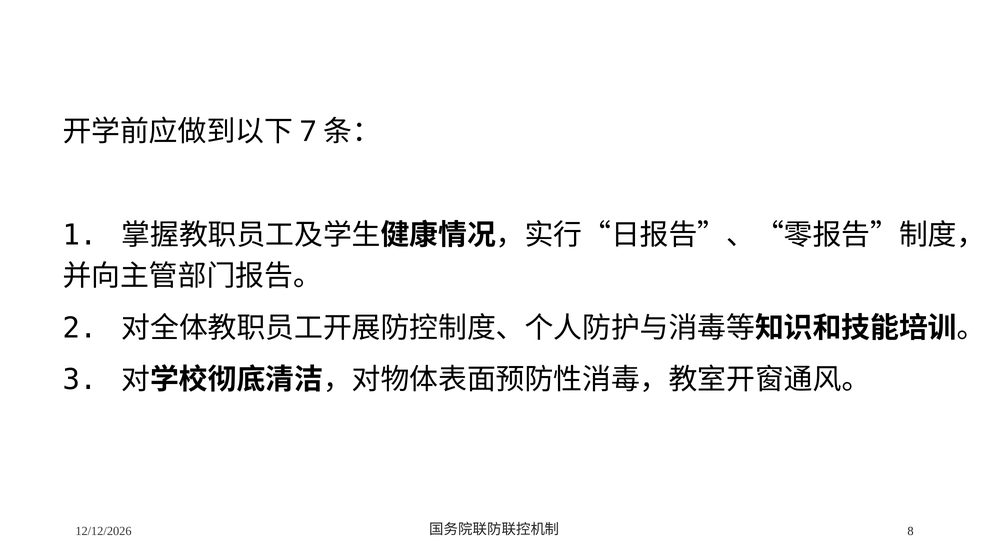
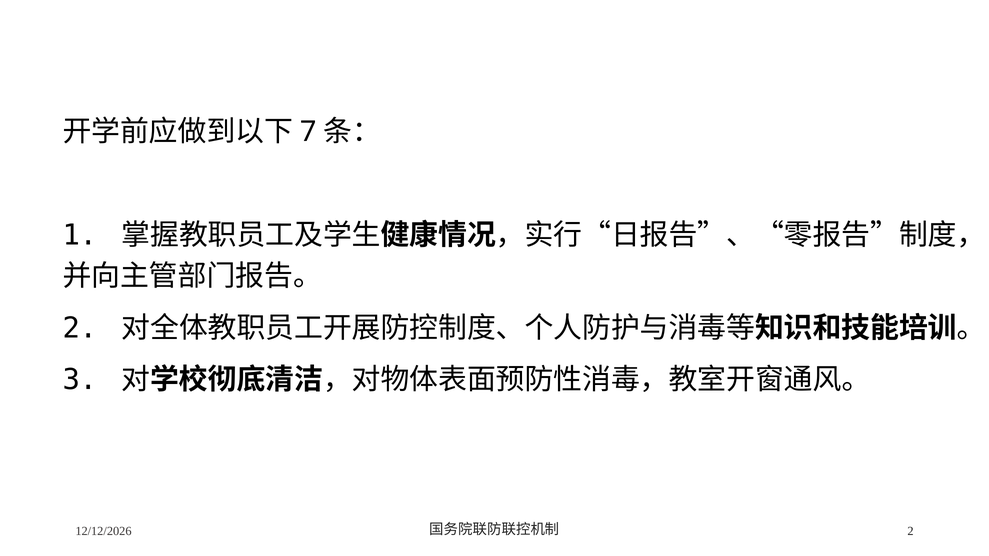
8 at (910, 531): 8 -> 2
